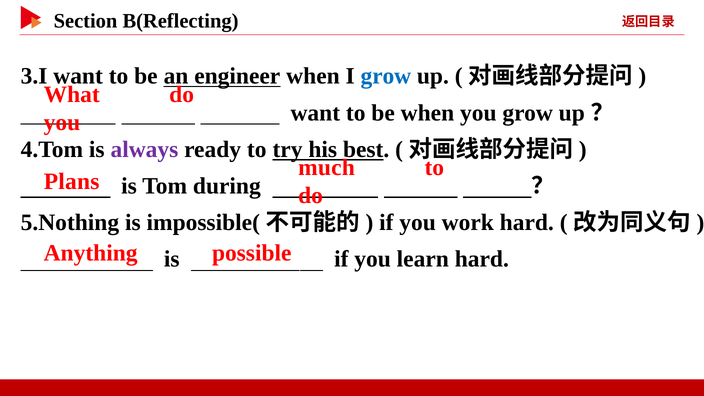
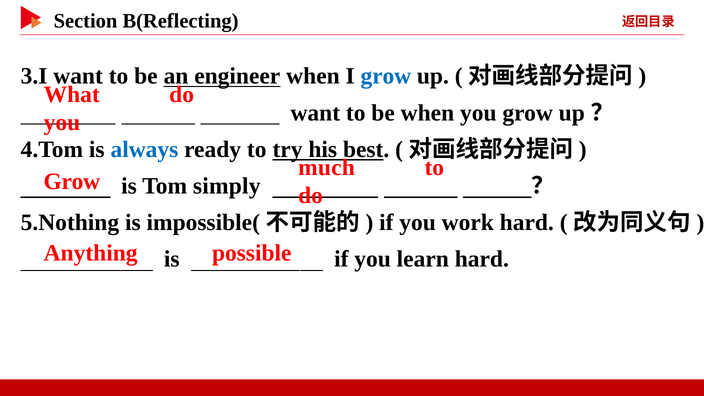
always colour: purple -> blue
Plans at (72, 182): Plans -> Grow
during: during -> simply
